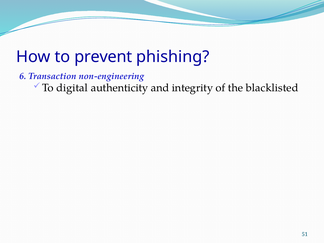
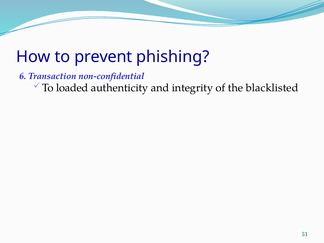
non-engineering: non-engineering -> non-confidential
digital: digital -> loaded
